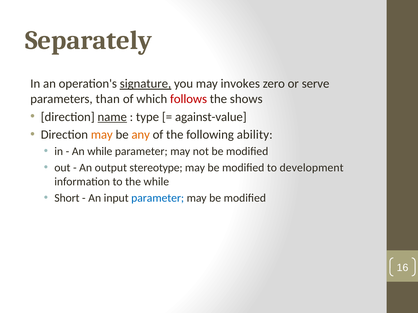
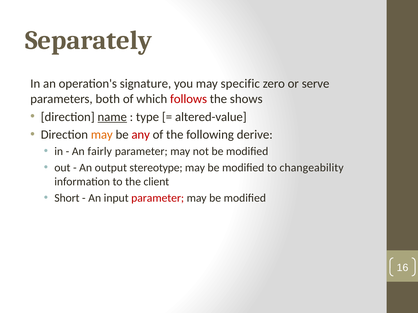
signature underline: present -> none
invokes: invokes -> specific
than: than -> both
against-value: against-value -> altered-value
any colour: orange -> red
ability: ability -> derive
An while: while -> fairly
development: development -> changeability
the while: while -> client
parameter at (158, 198) colour: blue -> red
